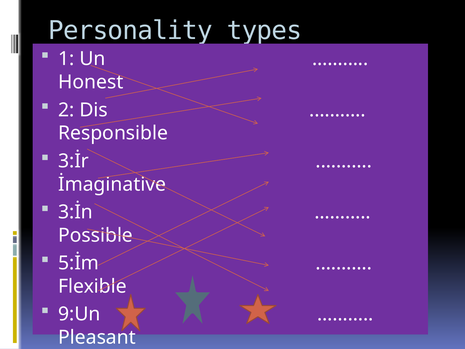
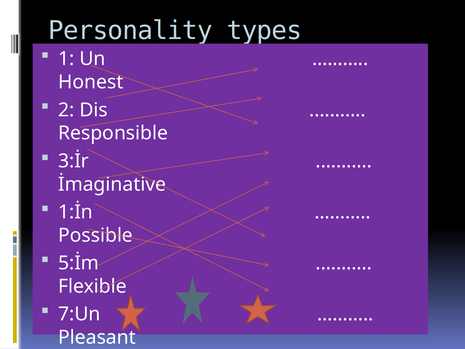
3:İn: 3:İn -> 1:İn
9:Un at (79, 314): 9:Un -> 7:Un
